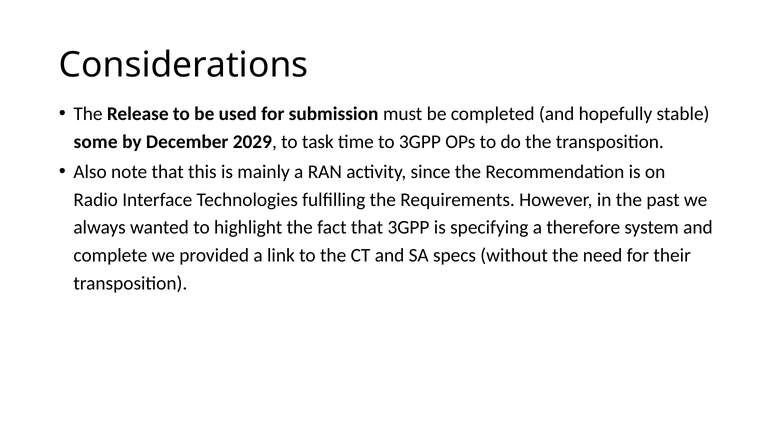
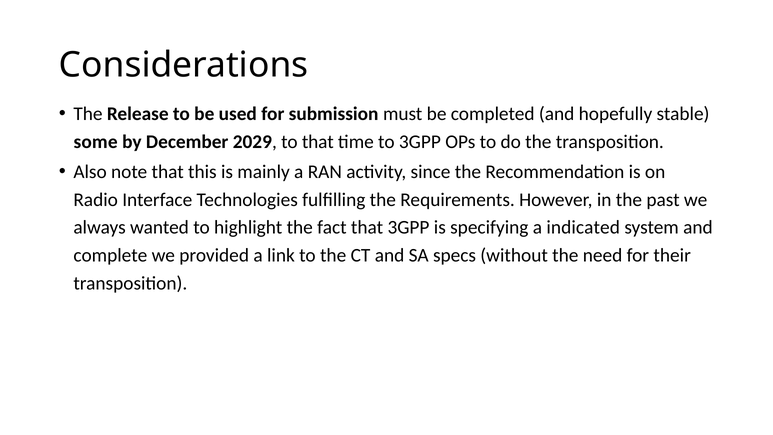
to task: task -> that
therefore: therefore -> indicated
